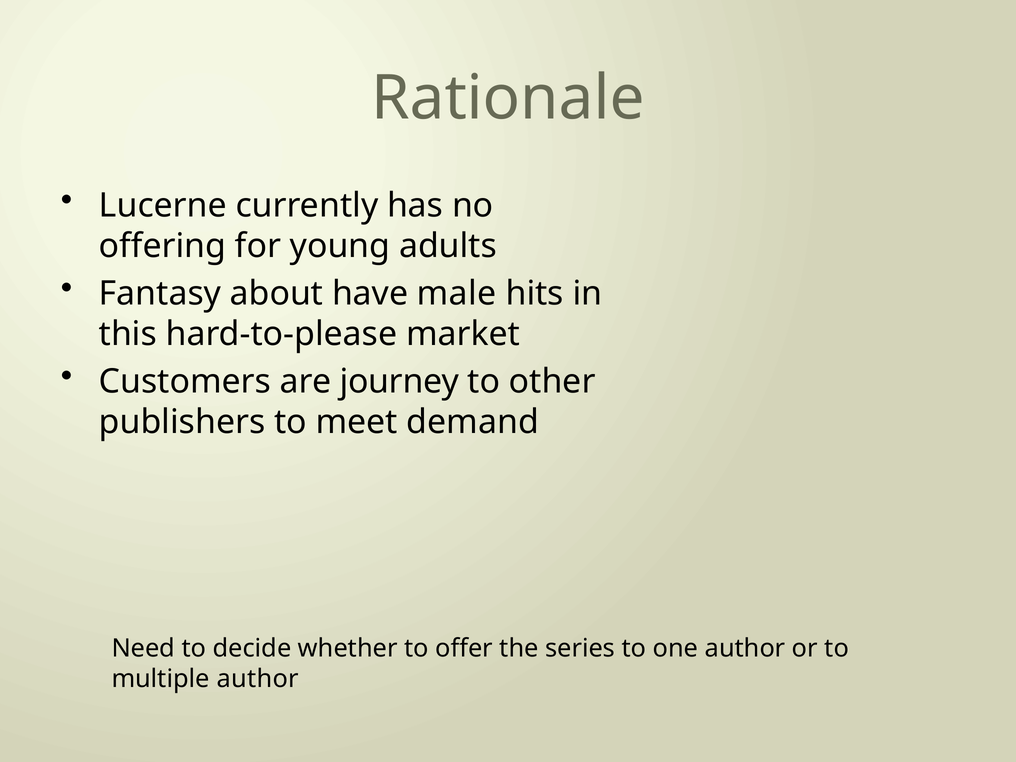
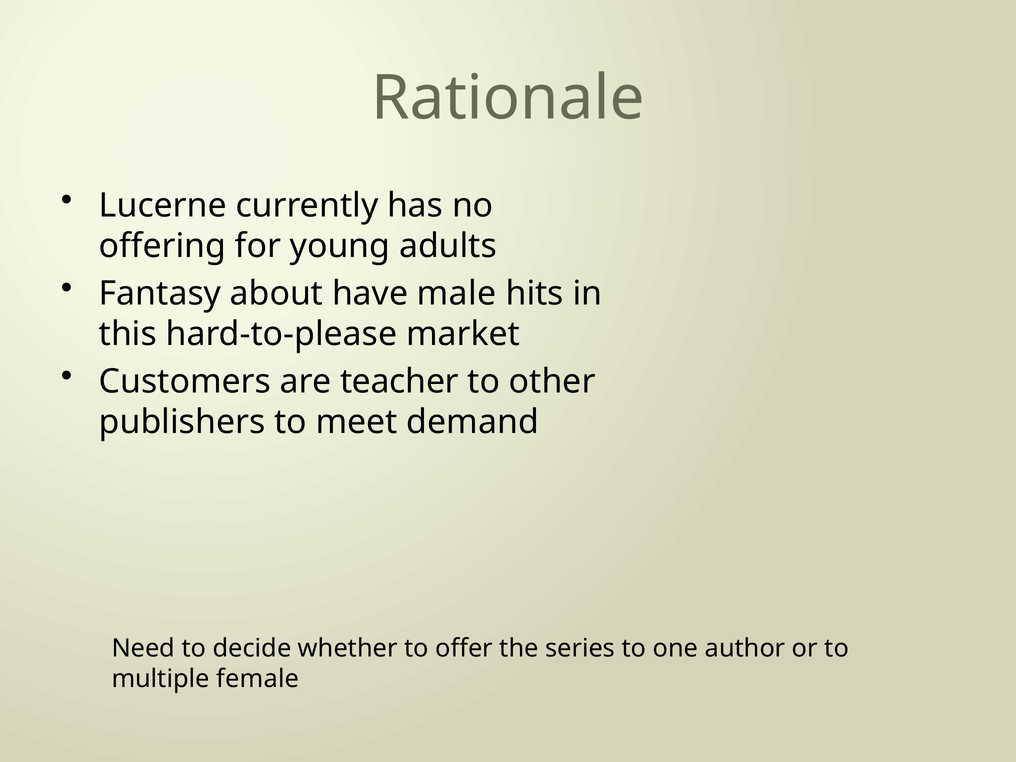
journey: journey -> teacher
multiple author: author -> female
